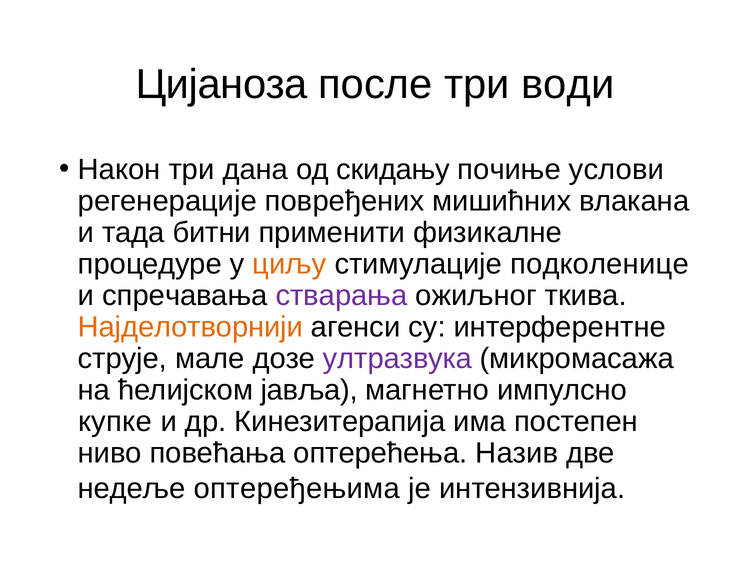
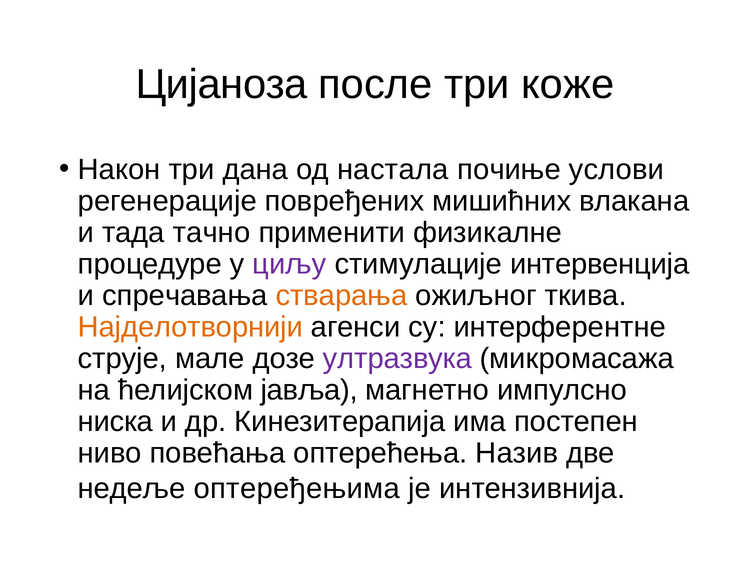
води: води -> коже
скидању: скидању -> настала
битни: битни -> тачно
циљу colour: orange -> purple
подколенице: подколенице -> интервенција
стварања colour: purple -> orange
купке: купке -> ниска
